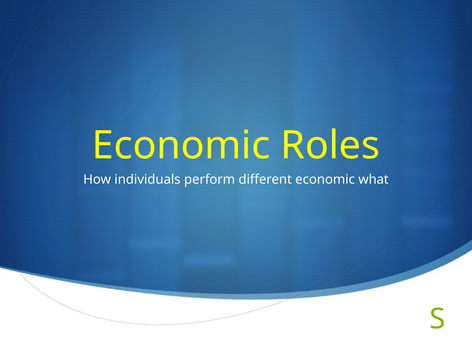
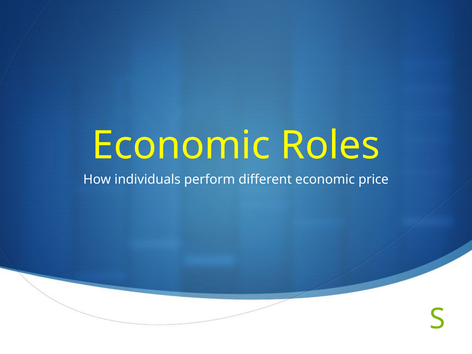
what: what -> price
